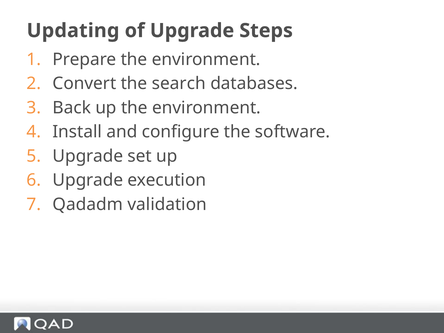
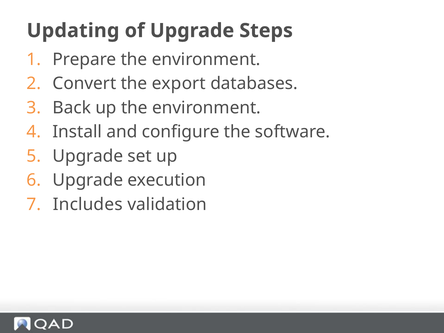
search: search -> export
Qadadm: Qadadm -> Includes
